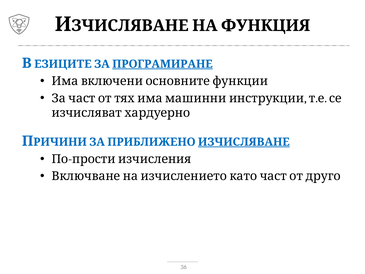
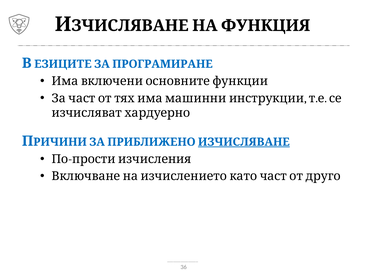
ПРОГРАМИРАНЕ underline: present -> none
